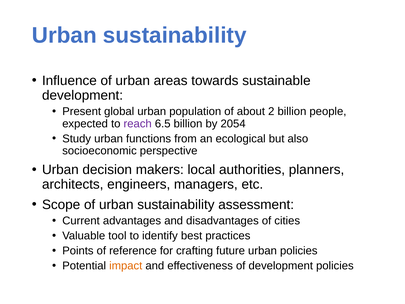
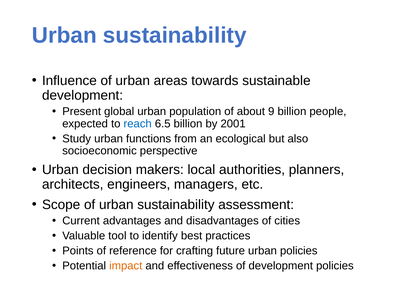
2: 2 -> 9
reach colour: purple -> blue
2054: 2054 -> 2001
